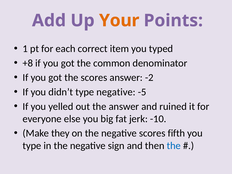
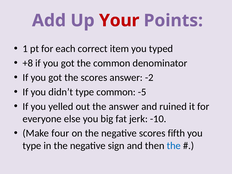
Your colour: orange -> red
type negative: negative -> common
they: they -> four
